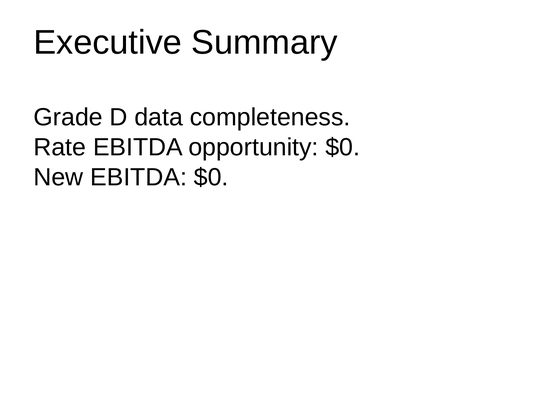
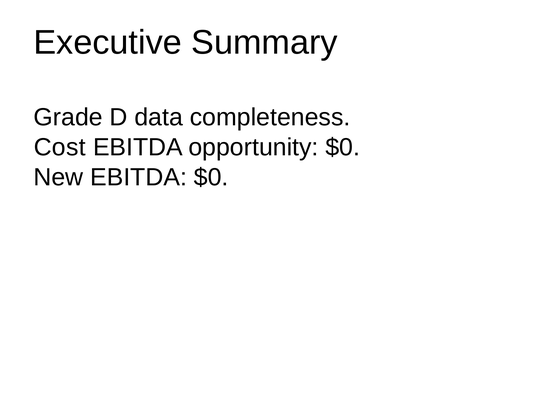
Rate: Rate -> Cost
